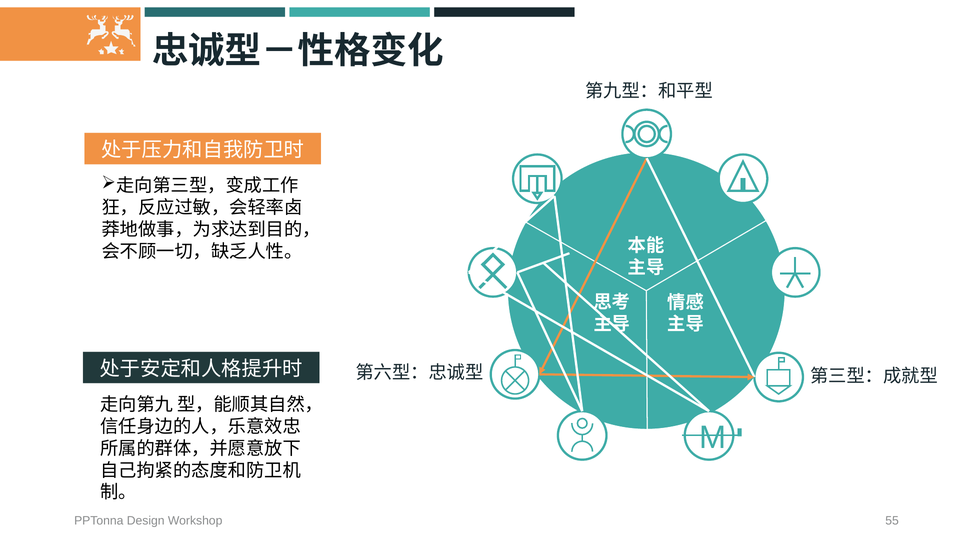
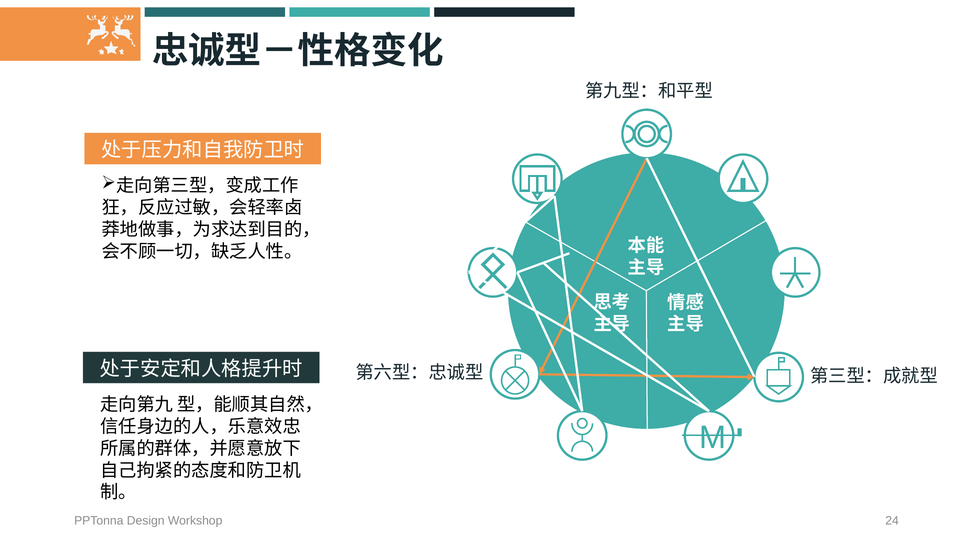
55: 55 -> 24
